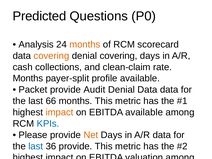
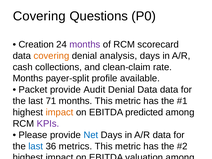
Predicted at (39, 16): Predicted -> Covering
Analysis: Analysis -> Creation
months at (85, 44) colour: orange -> purple
denial covering: covering -> analysis
66: 66 -> 71
EBITDA available: available -> predicted
KPIs at (48, 124) colour: blue -> purple
Net at (91, 135) colour: orange -> blue
36 provide: provide -> metrics
